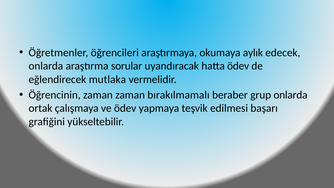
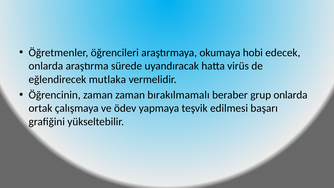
aylık: aylık -> hobi
sorular: sorular -> sürede
hatta ödev: ödev -> virüs
